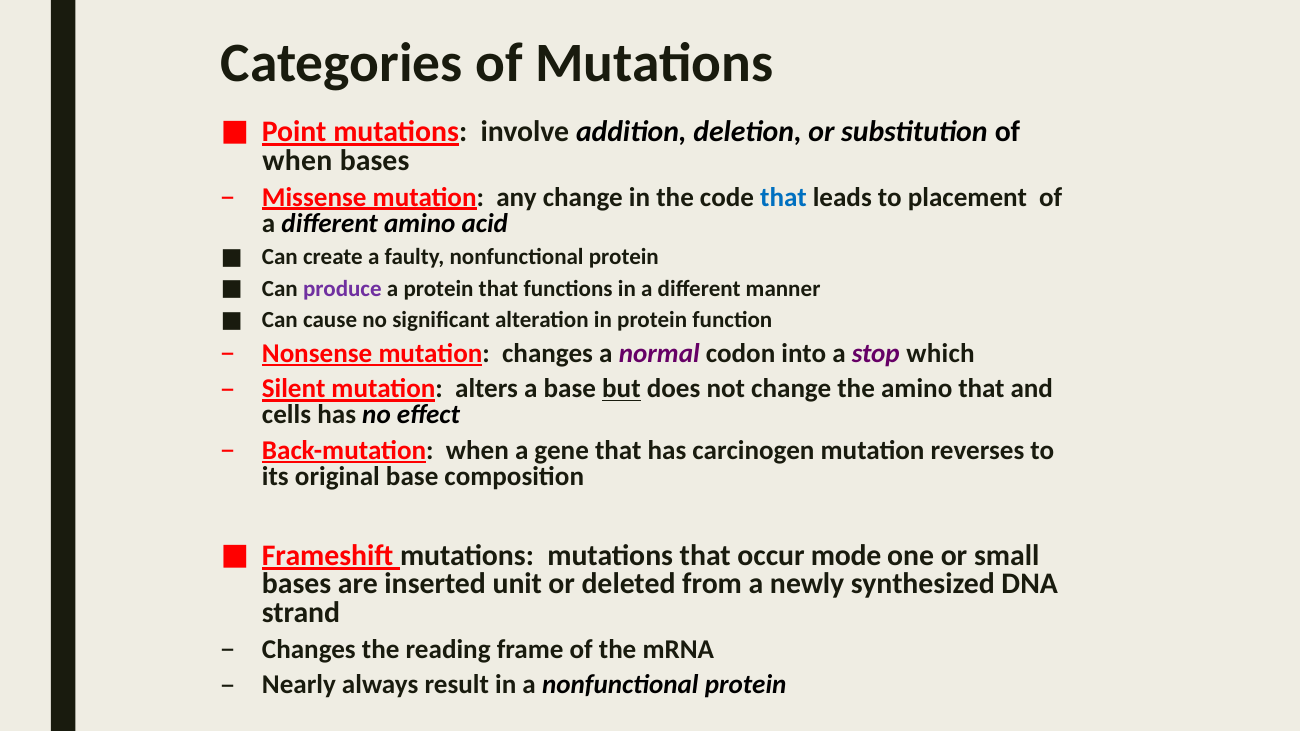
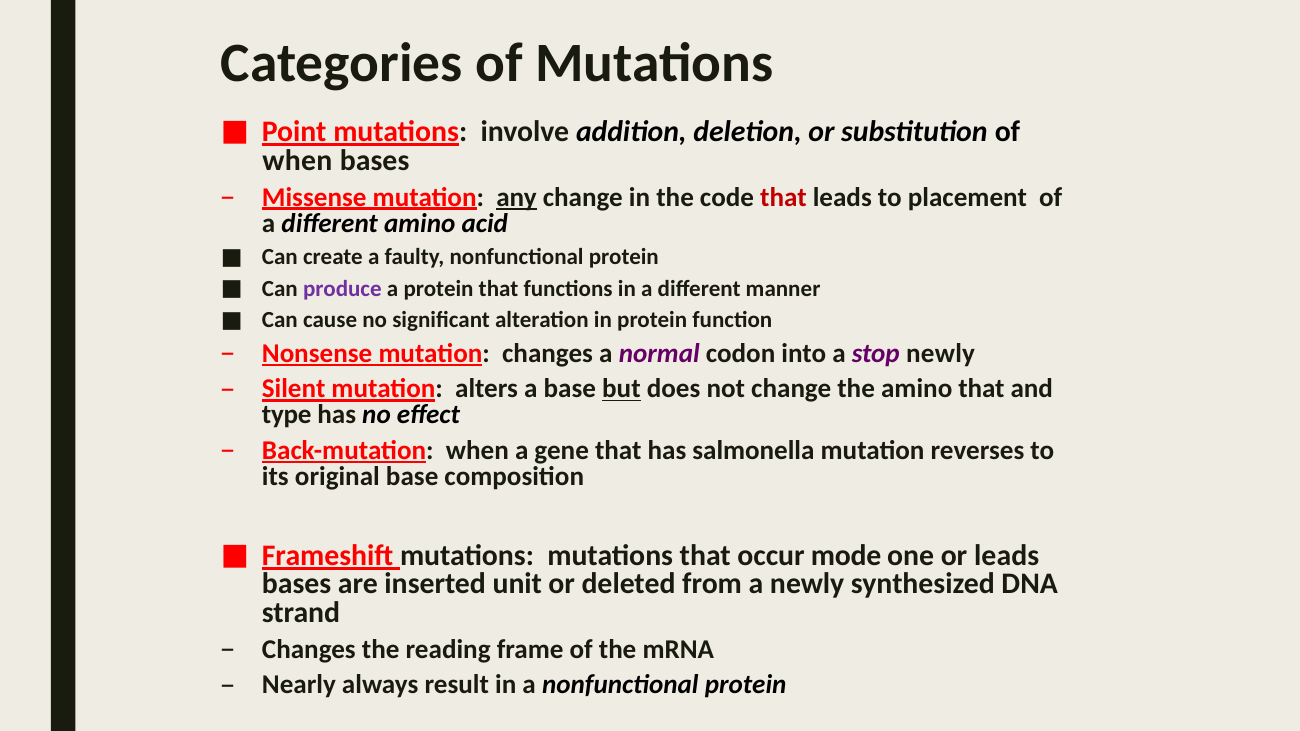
any underline: none -> present
that at (783, 197) colour: blue -> red
stop which: which -> newly
cells: cells -> type
carcinogen: carcinogen -> salmonella
or small: small -> leads
